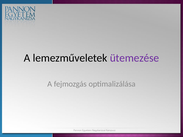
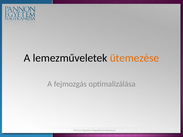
ütemezése colour: purple -> orange
